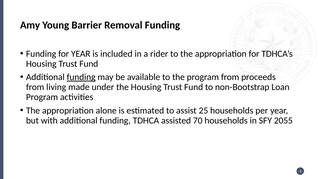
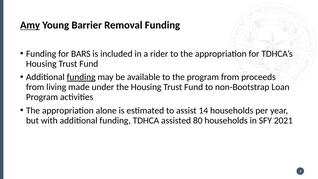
Amy underline: none -> present
for YEAR: YEAR -> BARS
25: 25 -> 14
70: 70 -> 80
2055: 2055 -> 2021
